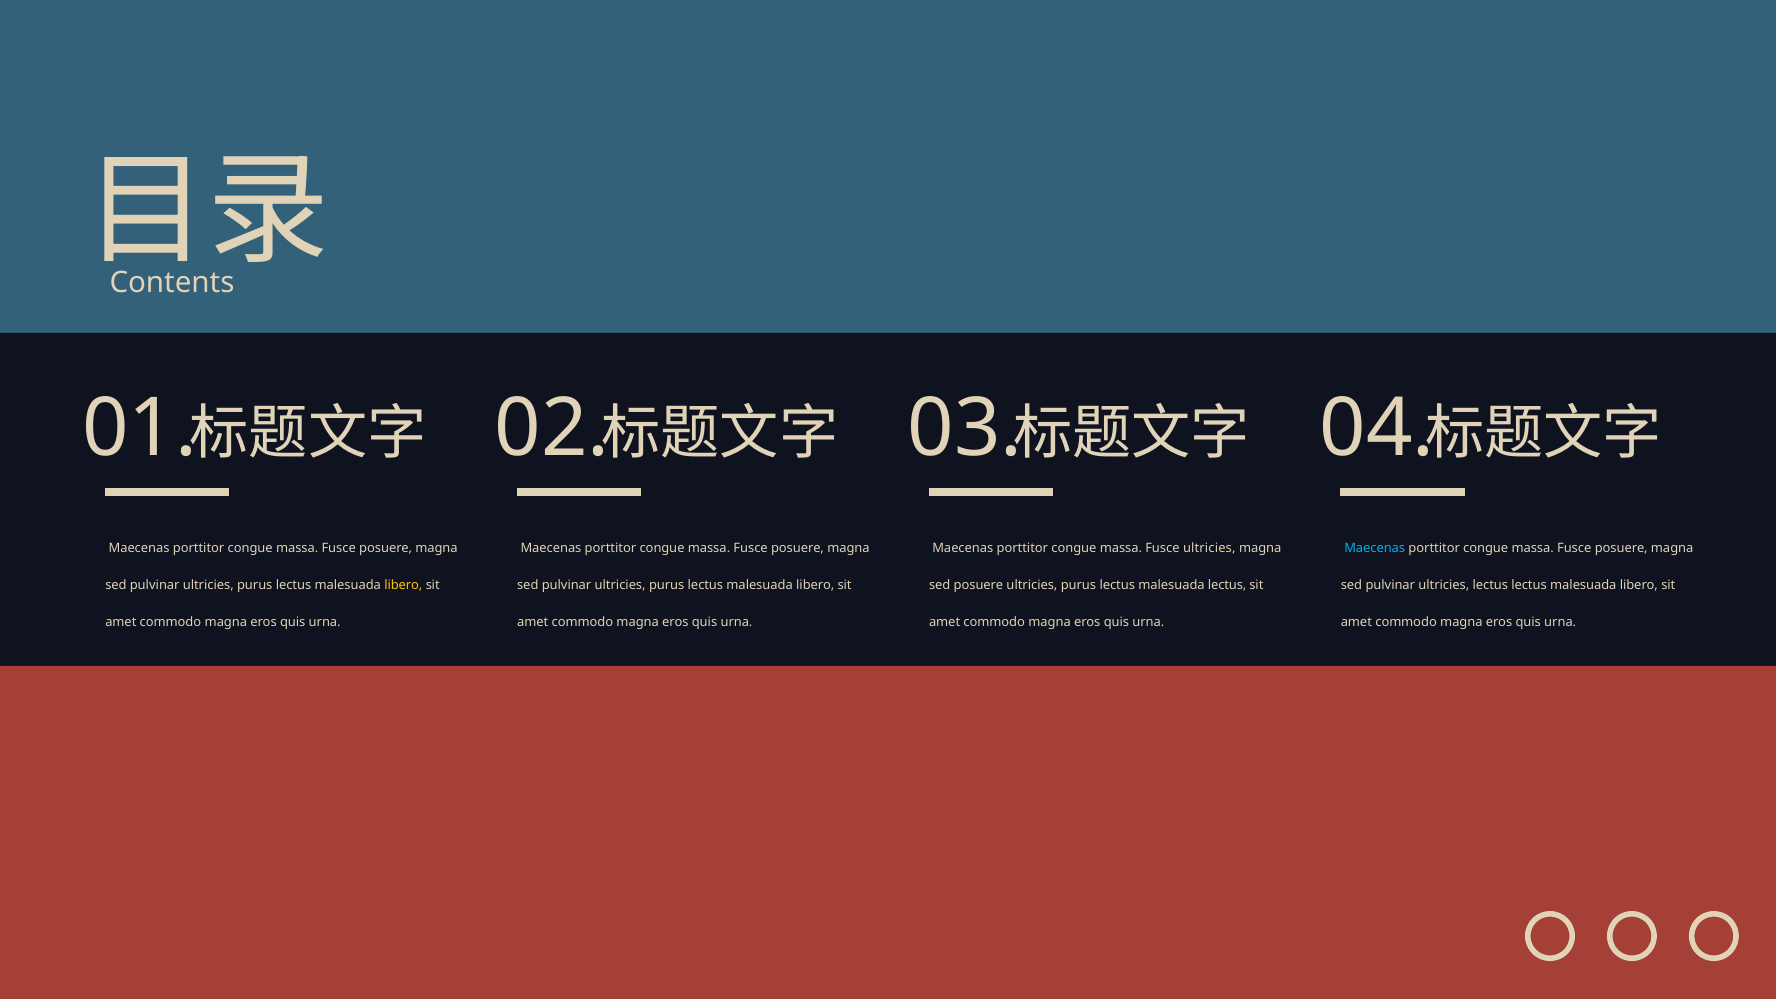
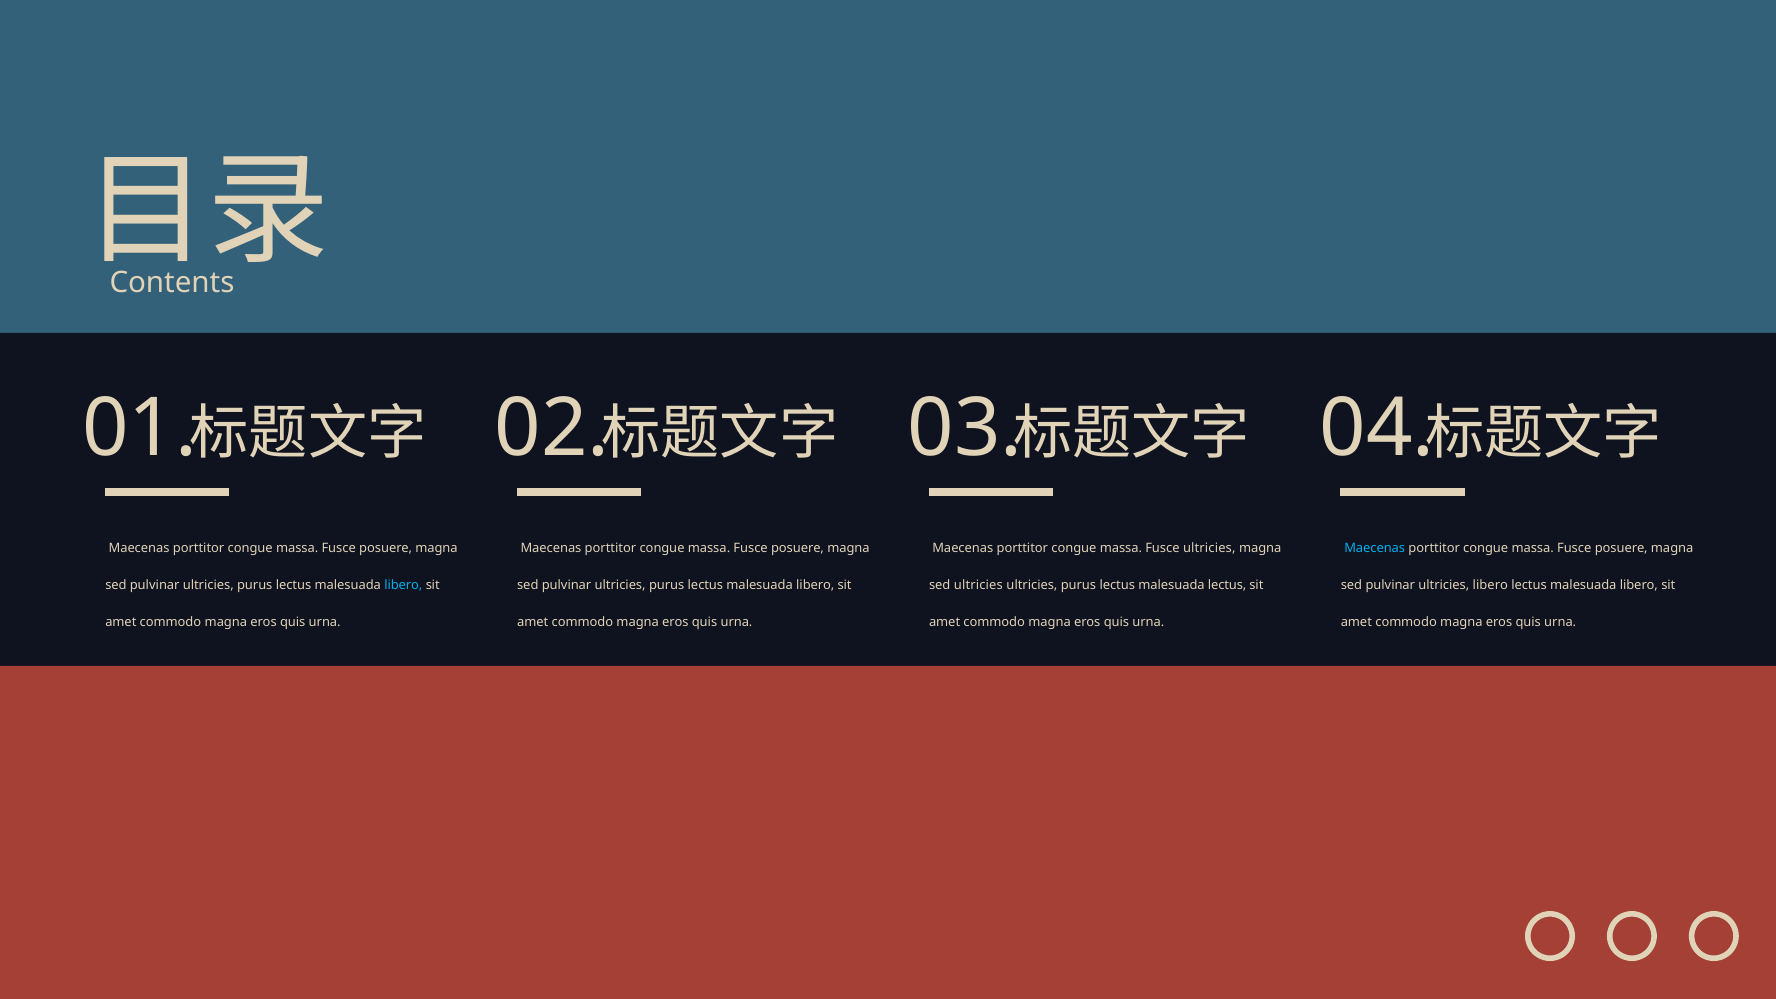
libero at (403, 585) colour: yellow -> light blue
sed posuere: posuere -> ultricies
ultricies lectus: lectus -> libero
